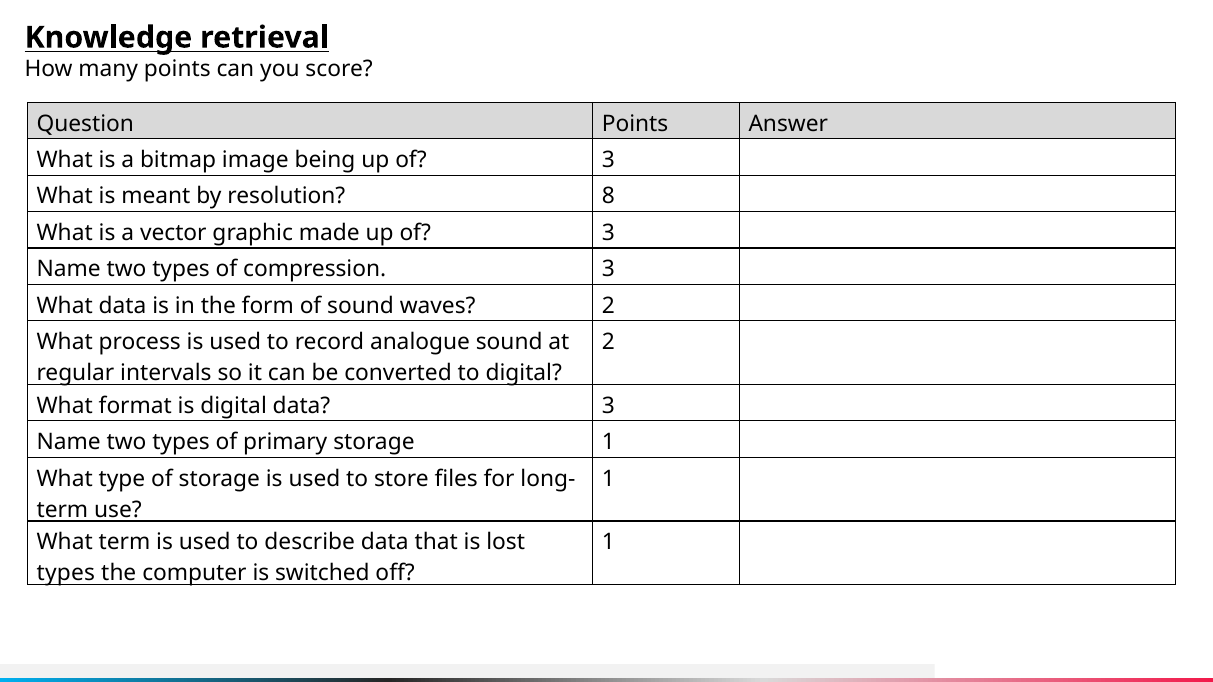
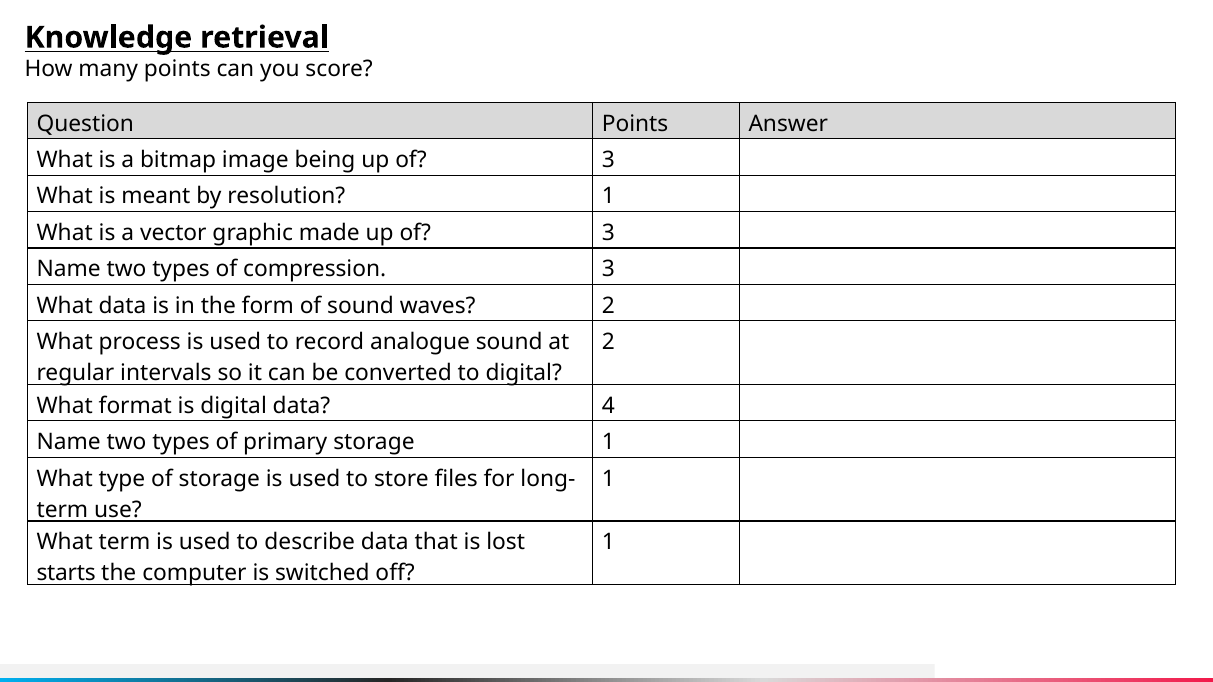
resolution 8: 8 -> 1
data 3: 3 -> 4
types at (66, 573): types -> starts
